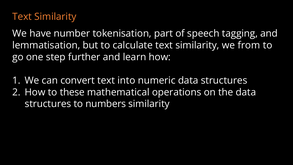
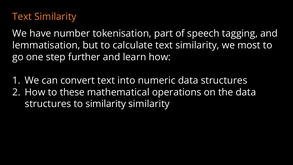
from: from -> most
to numbers: numbers -> similarity
